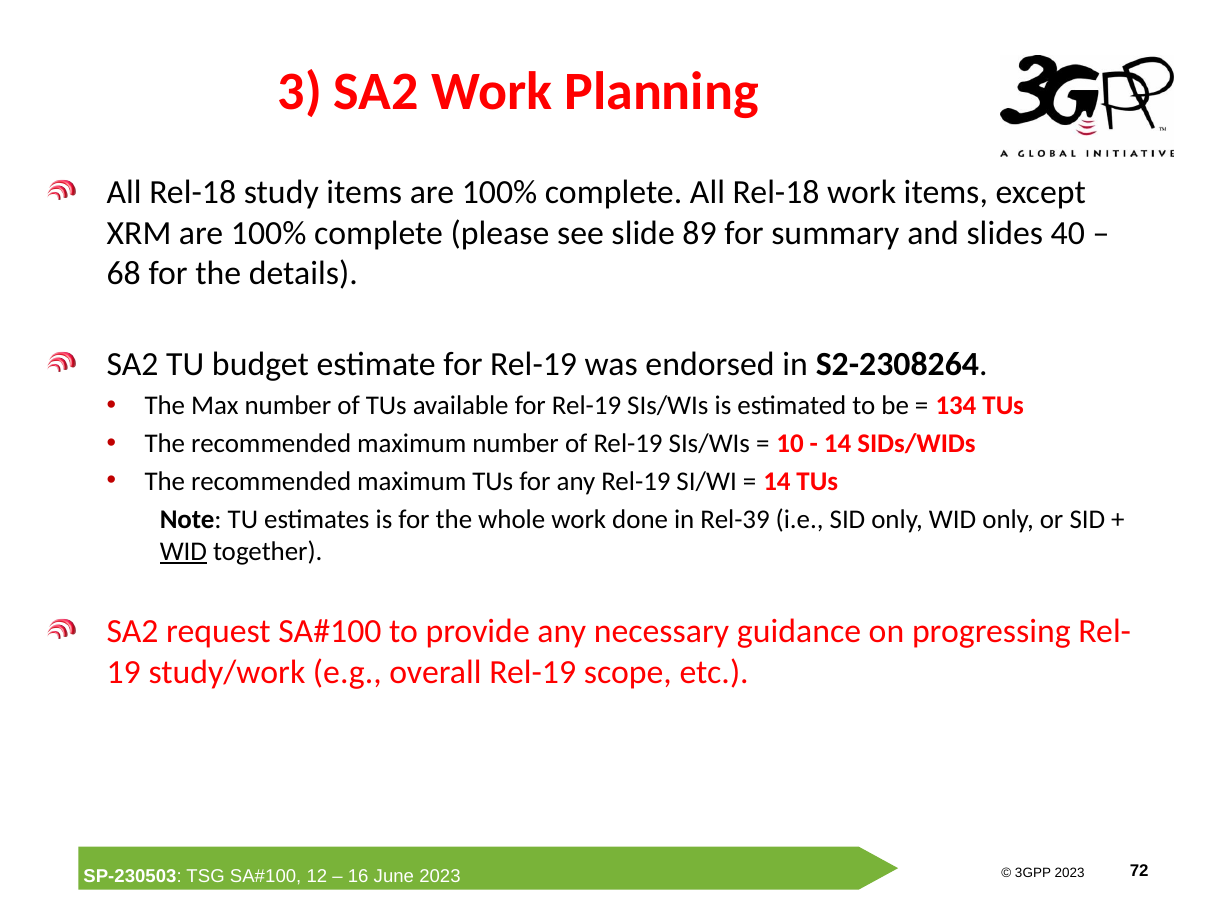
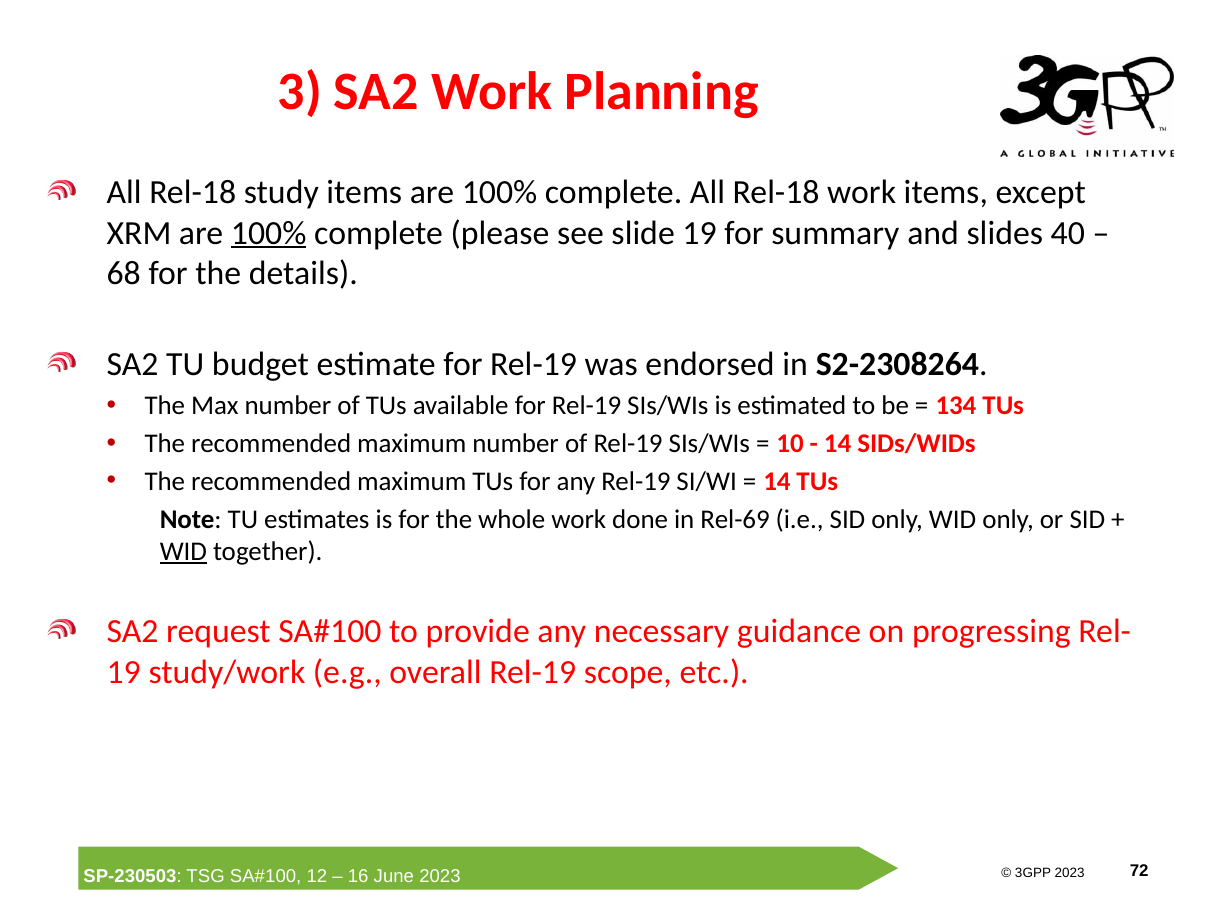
100% at (269, 233) underline: none -> present
slide 89: 89 -> 19
Rel-39: Rel-39 -> Rel-69
